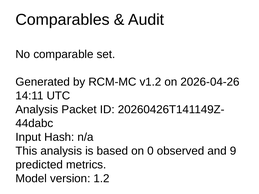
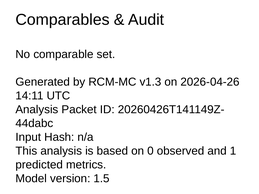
v1.2: v1.2 -> v1.3
9: 9 -> 1
1.2: 1.2 -> 1.5
